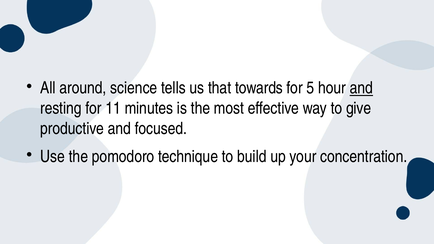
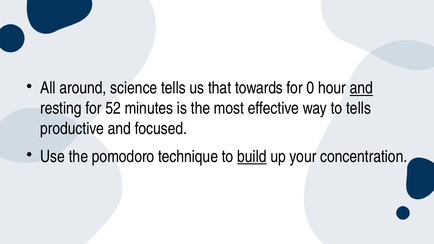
5: 5 -> 0
11: 11 -> 52
to give: give -> tells
build underline: none -> present
